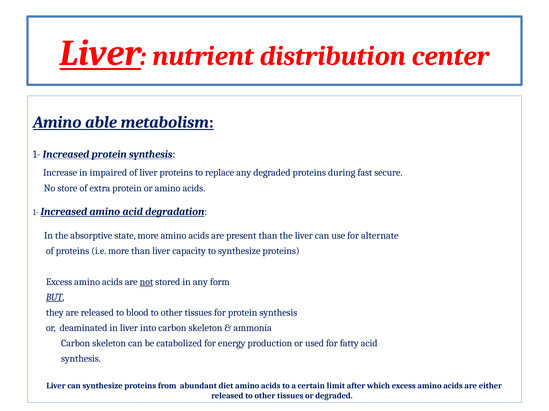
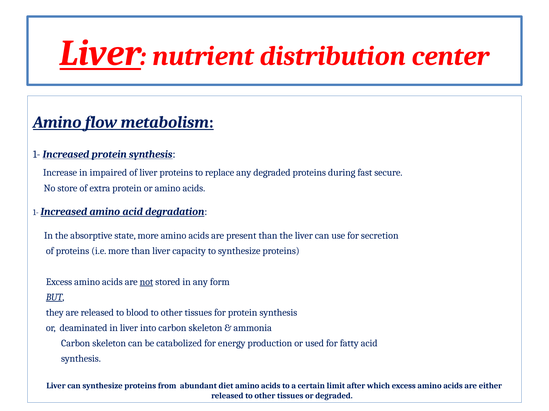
able: able -> flow
alternate: alternate -> secretion
